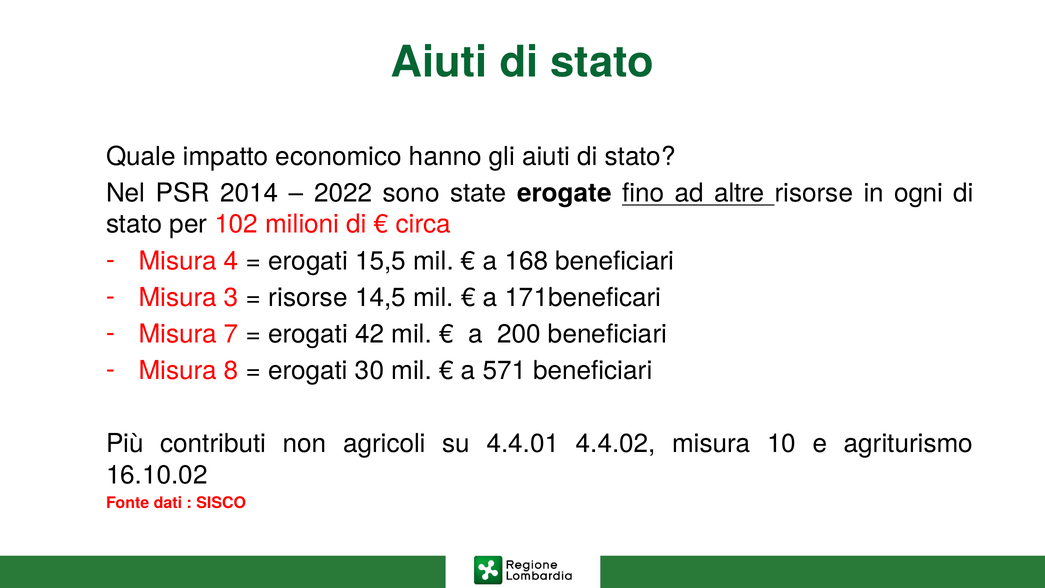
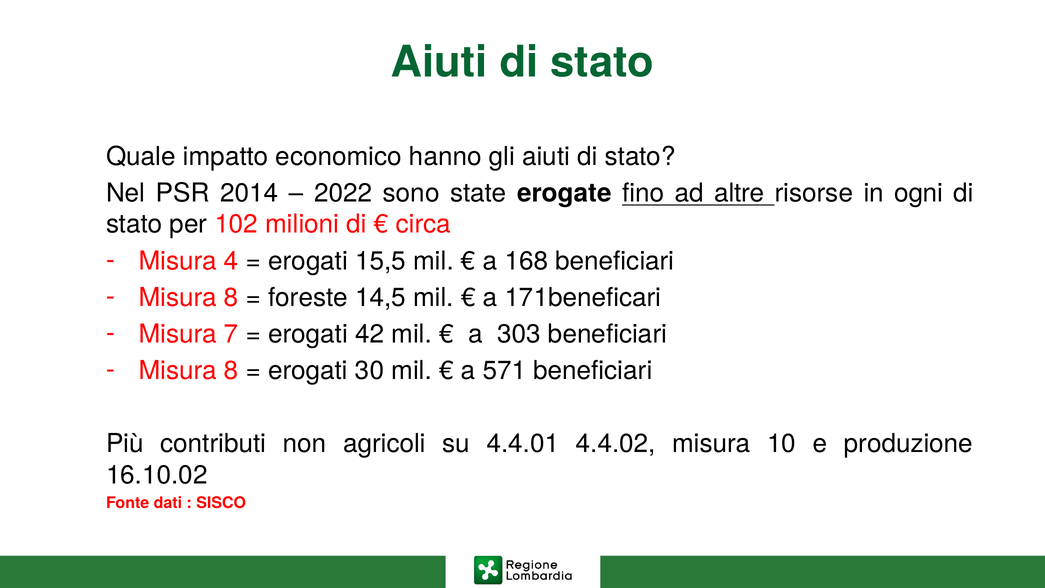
3 at (231, 297): 3 -> 8
risorse at (308, 297): risorse -> foreste
200: 200 -> 303
agriturismo: agriturismo -> produzione
